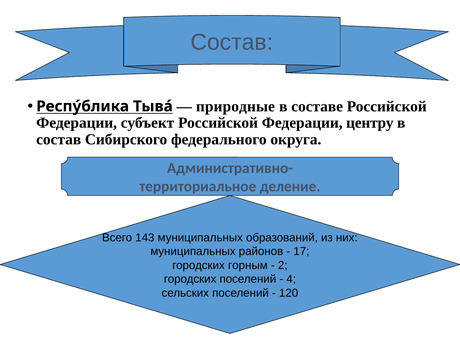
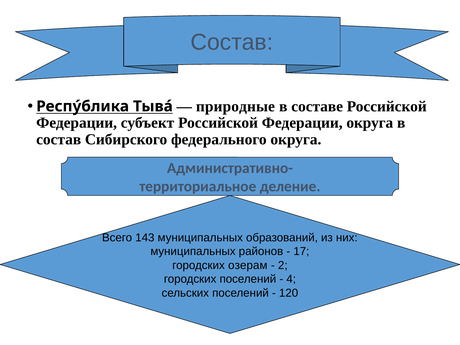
Федерации центру: центру -> округа
горным: горным -> озерам
